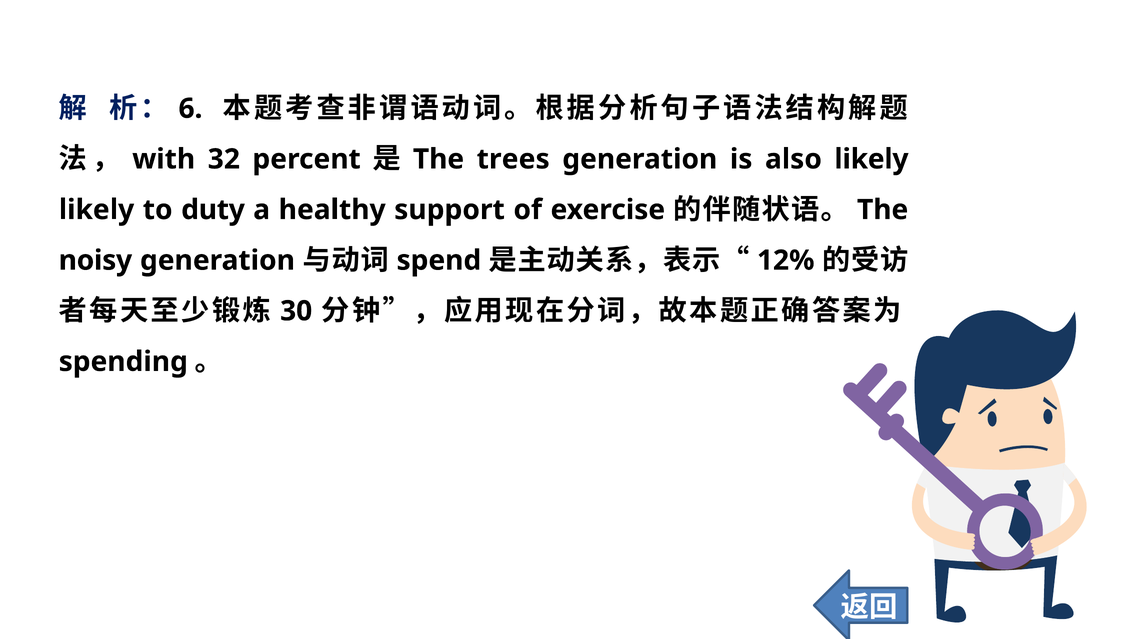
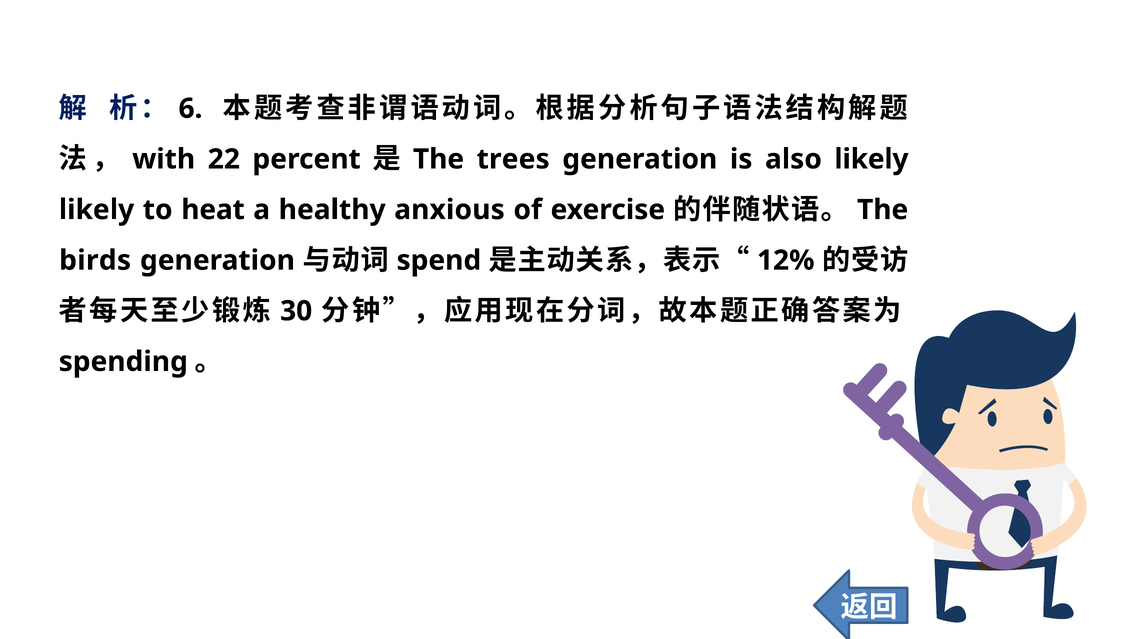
32: 32 -> 22
duty: duty -> heat
support: support -> anxious
noisy: noisy -> birds
